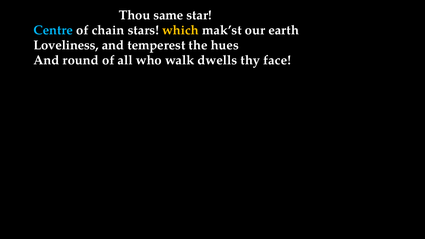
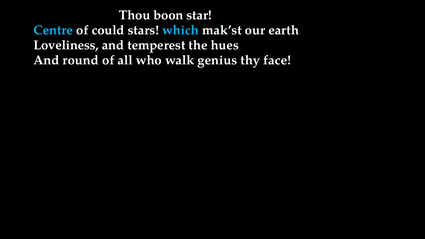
same: same -> boon
chain: chain -> could
which colour: yellow -> light blue
dwells: dwells -> genius
